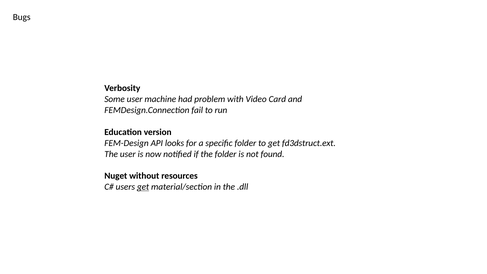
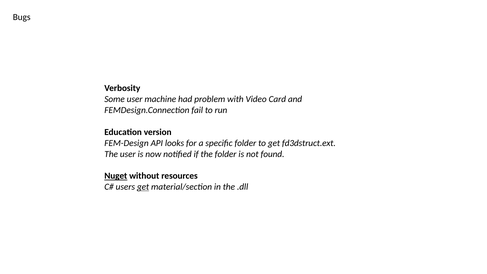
Nuget underline: none -> present
